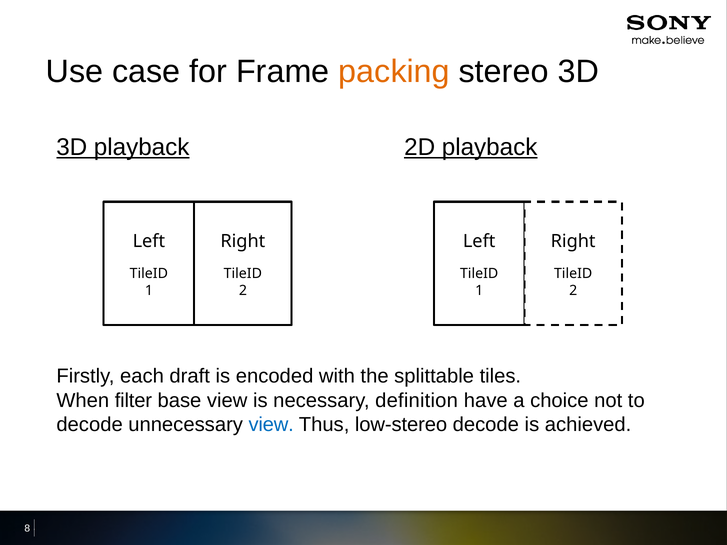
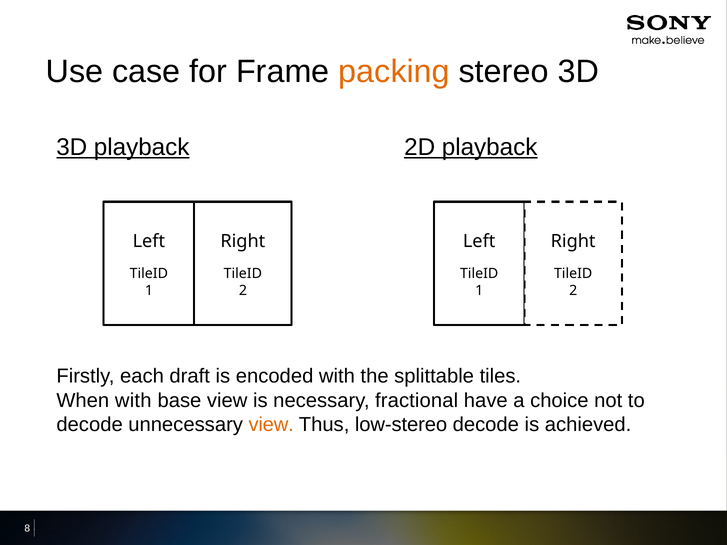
When filter: filter -> with
definition: definition -> fractional
view at (271, 425) colour: blue -> orange
